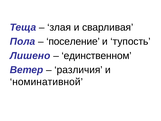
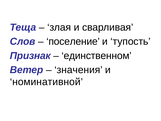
Пола: Пола -> Слов
Лишено: Лишено -> Признак
различия: различия -> значения
